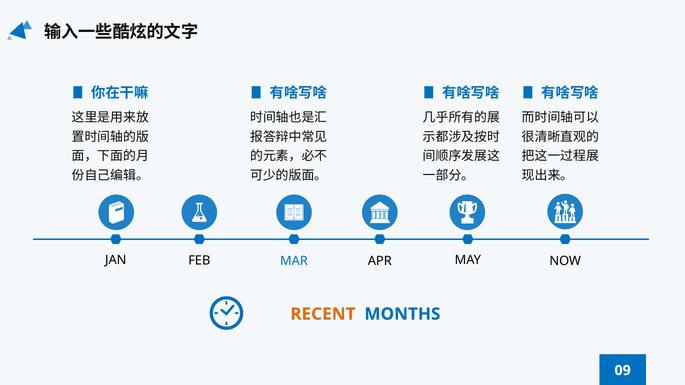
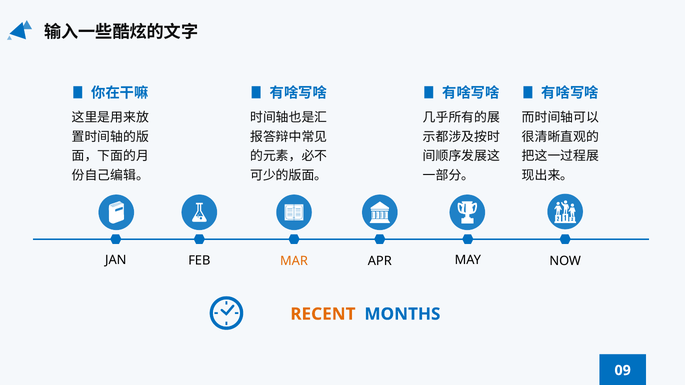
MAR colour: blue -> orange
